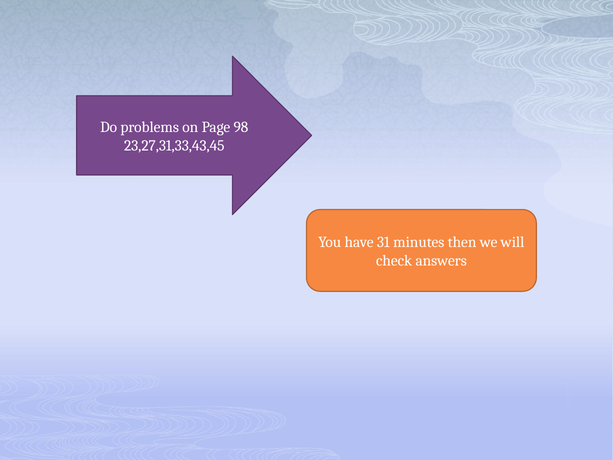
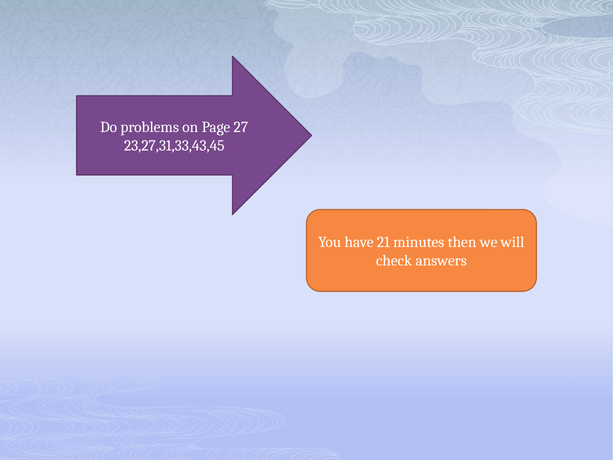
98: 98 -> 27
31: 31 -> 21
